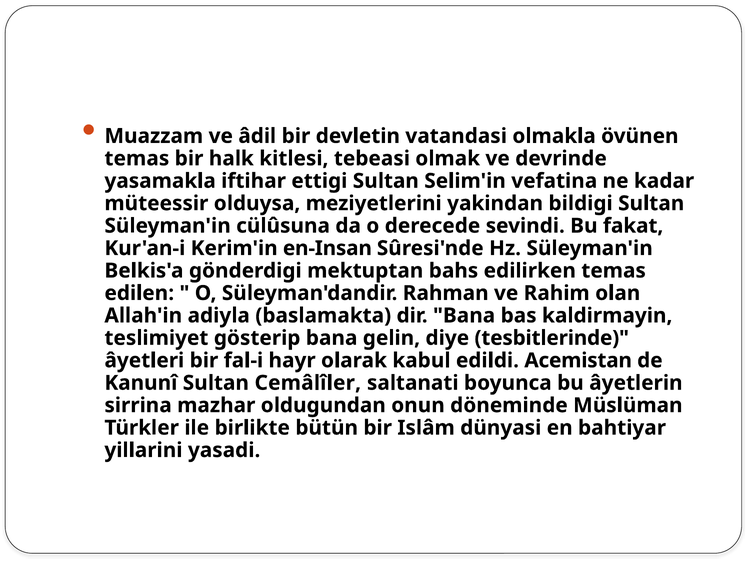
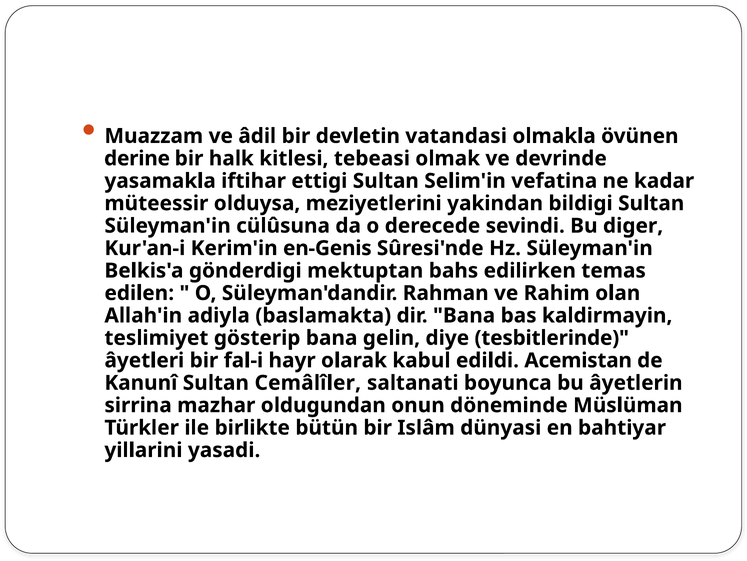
temas at (137, 158): temas -> derine
fakat: fakat -> diger
en-Insan: en-Insan -> en-Genis
